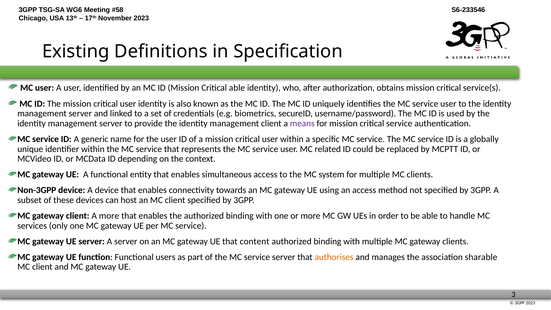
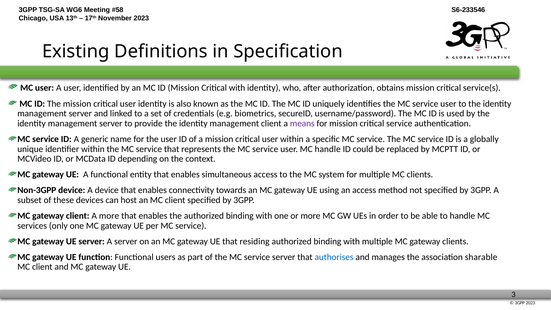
Critical able: able -> with
MC related: related -> handle
content: content -> residing
authorises colour: orange -> blue
